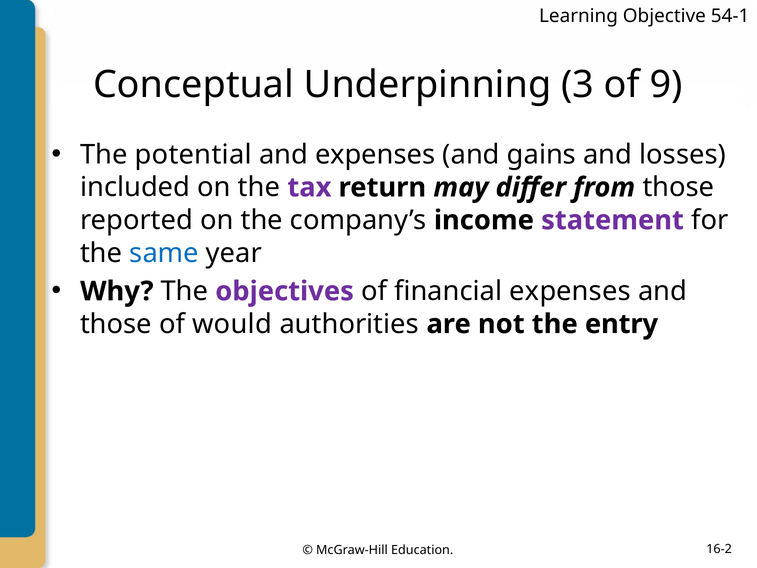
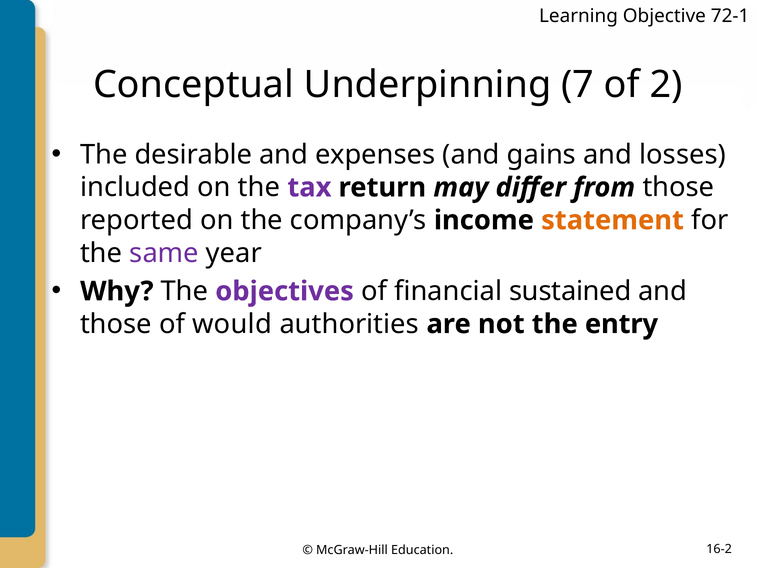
54-1: 54-1 -> 72-1
3: 3 -> 7
9: 9 -> 2
potential: potential -> desirable
statement colour: purple -> orange
same colour: blue -> purple
financial expenses: expenses -> sustained
